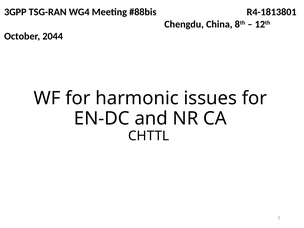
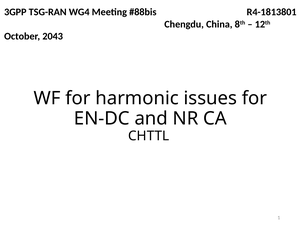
2044: 2044 -> 2043
